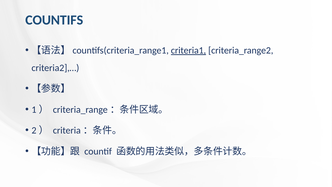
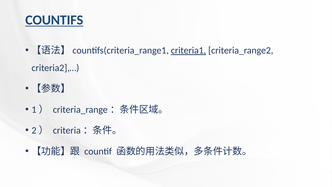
COUNTIFS underline: none -> present
